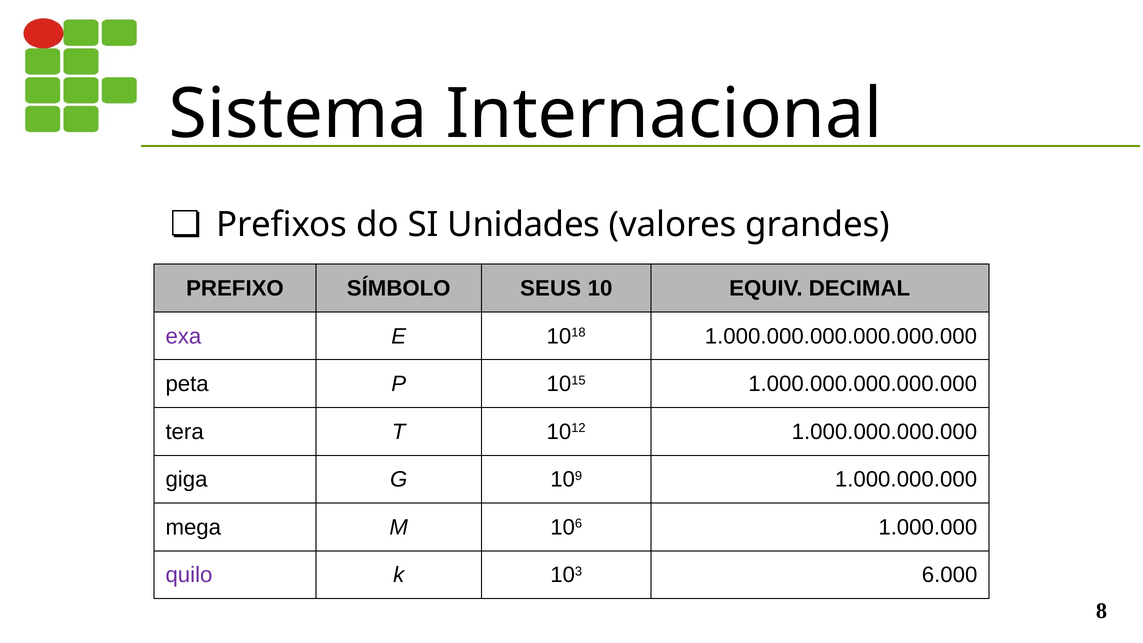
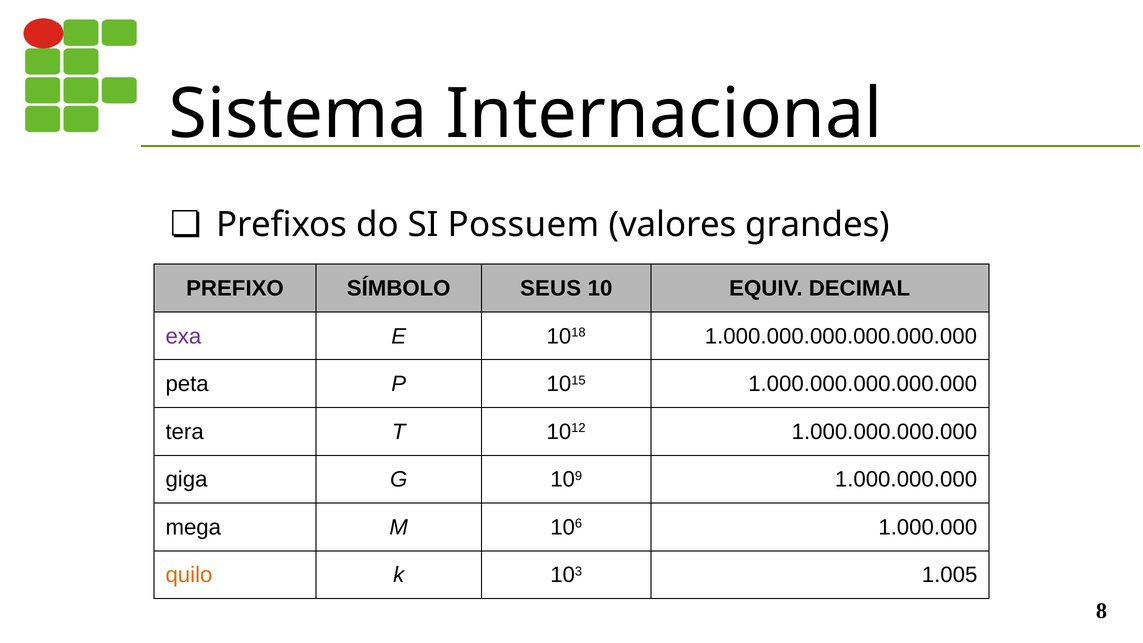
Unidades: Unidades -> Possuem
quilo colour: purple -> orange
6.000: 6.000 -> 1.005
